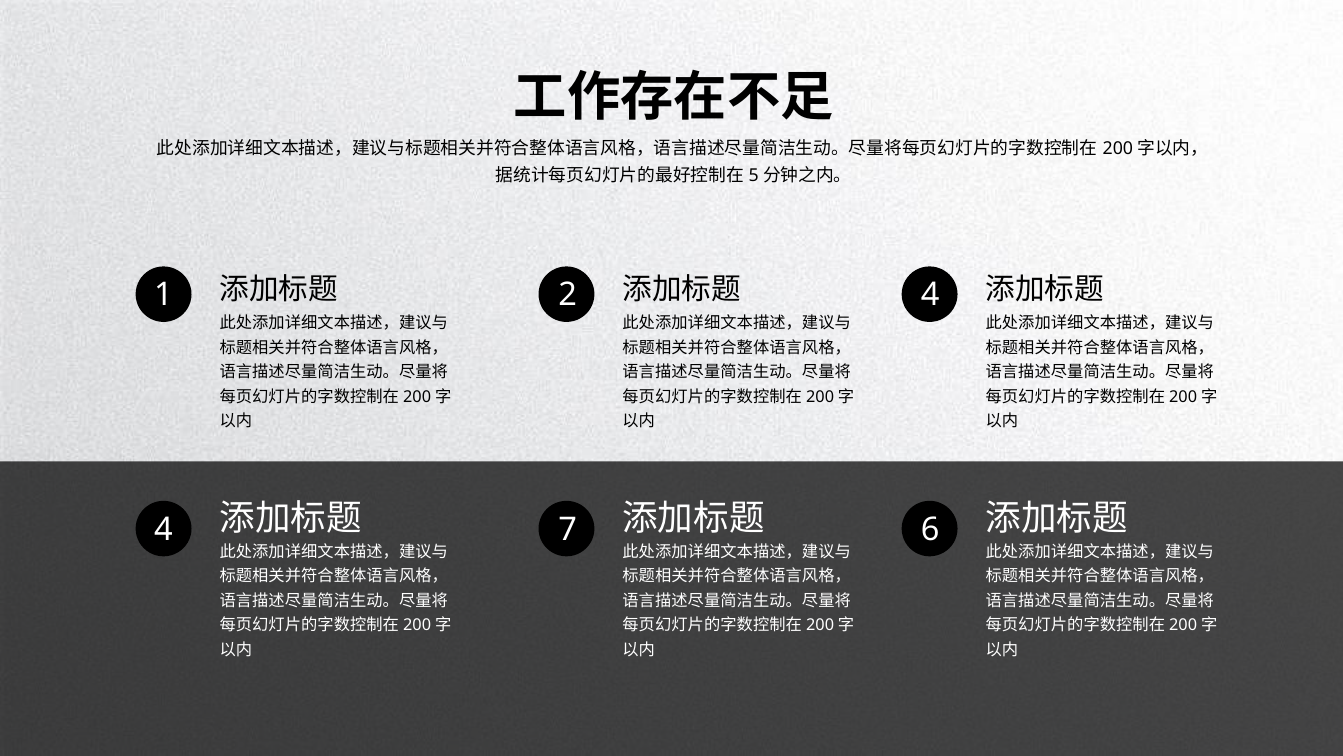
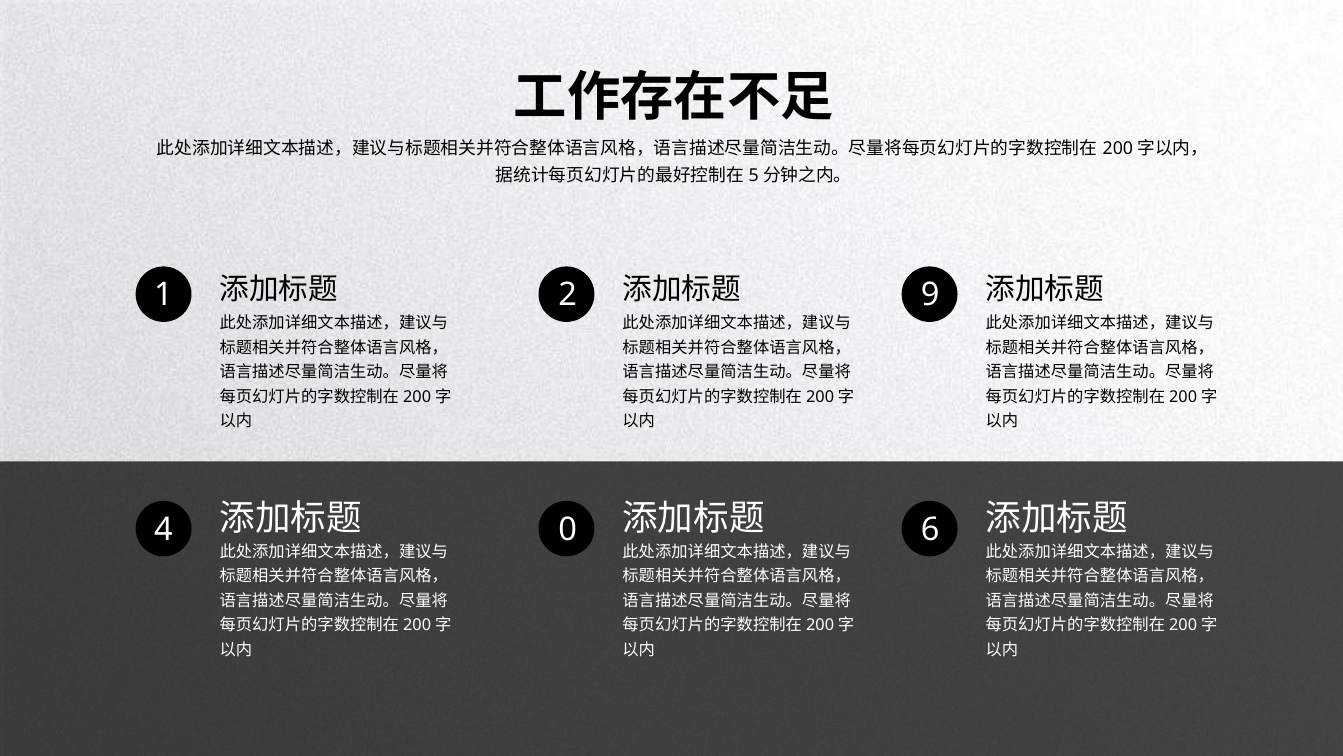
2 4: 4 -> 9
7: 7 -> 0
